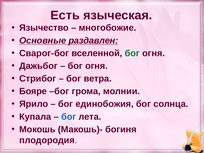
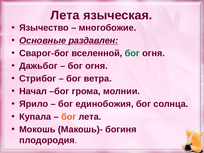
Есть at (65, 15): Есть -> Лета
Бояре: Бояре -> Начал
бог at (69, 117) colour: blue -> orange
